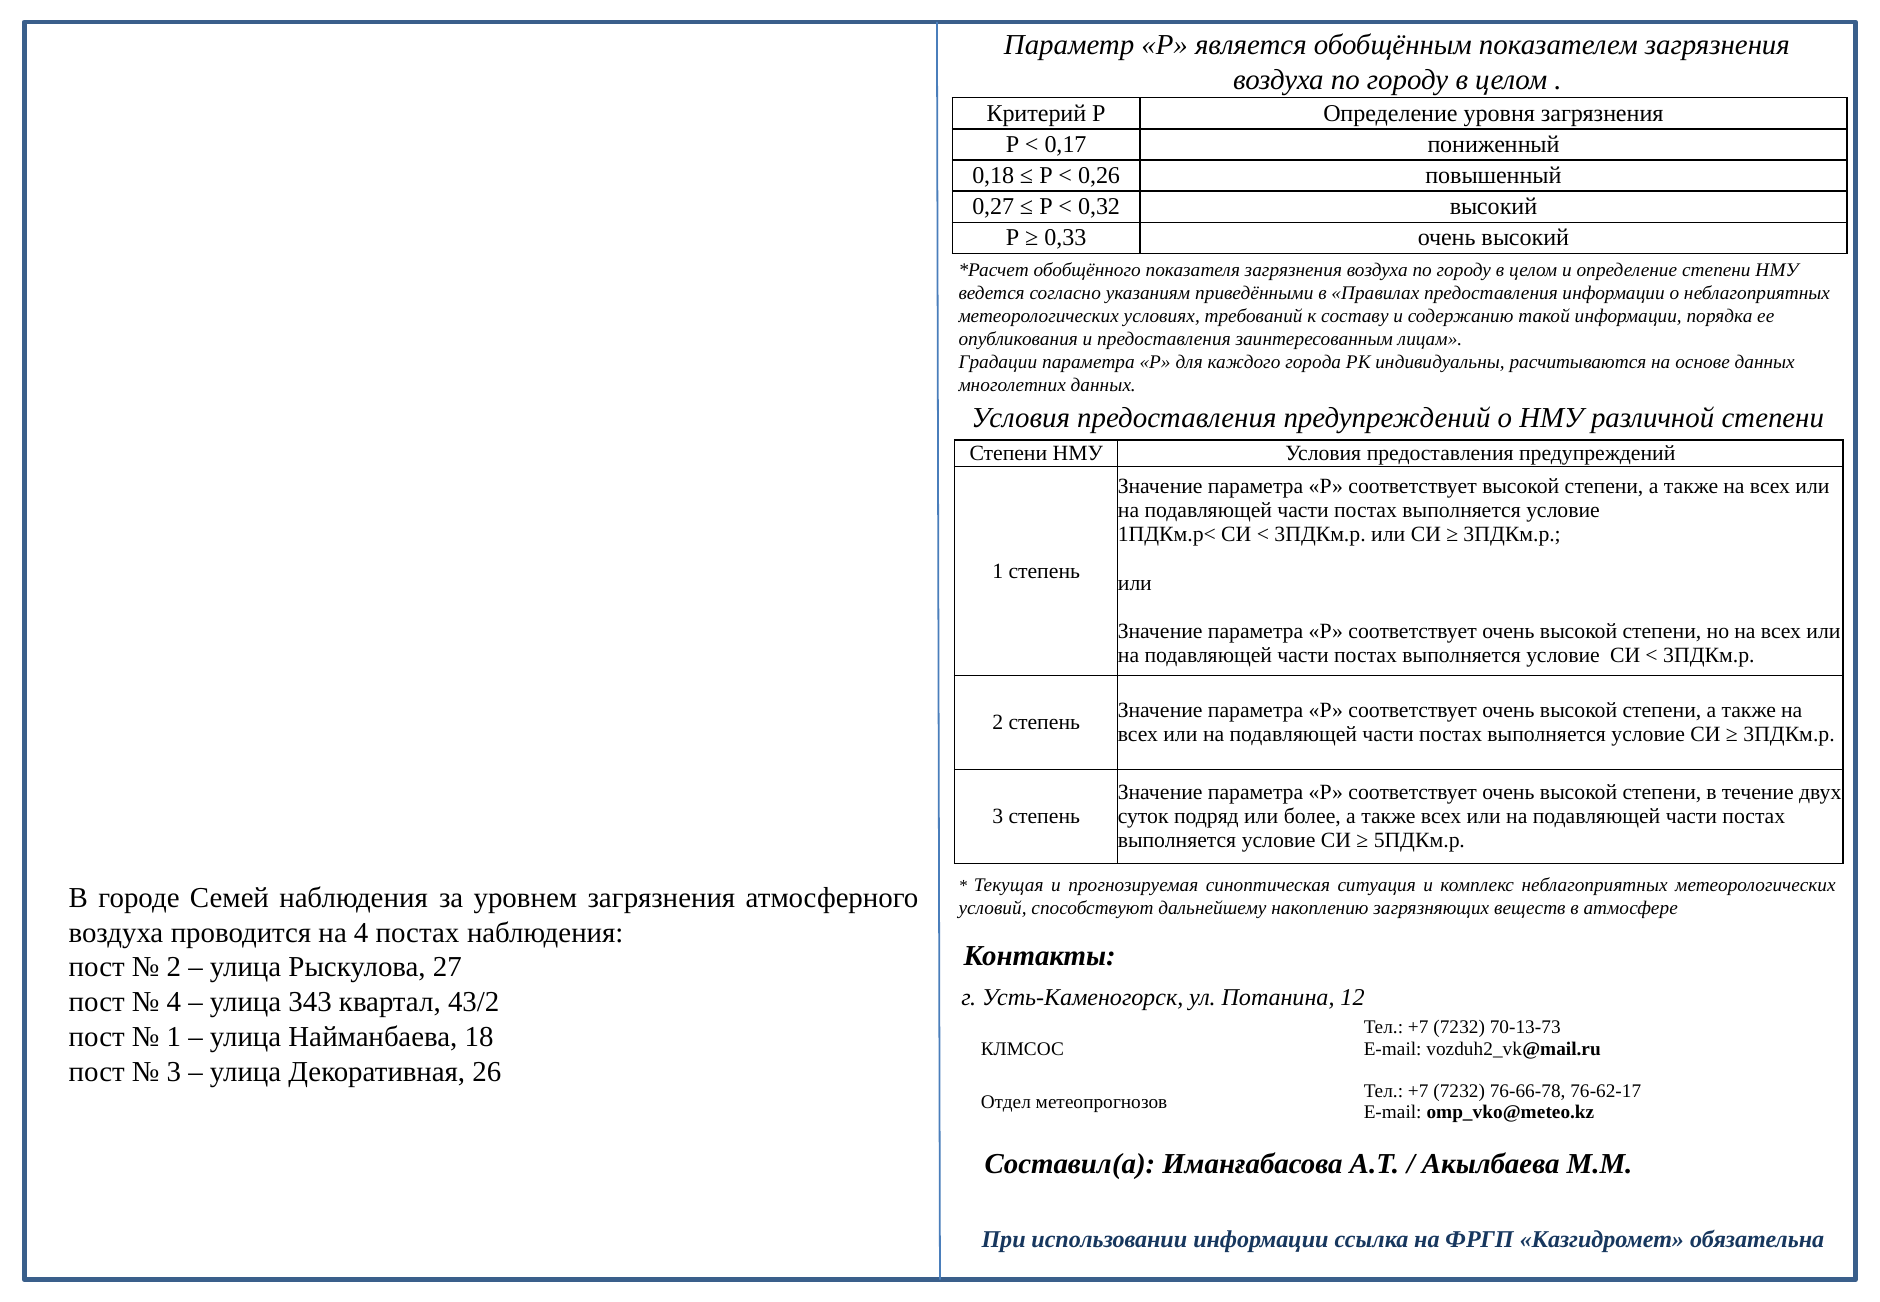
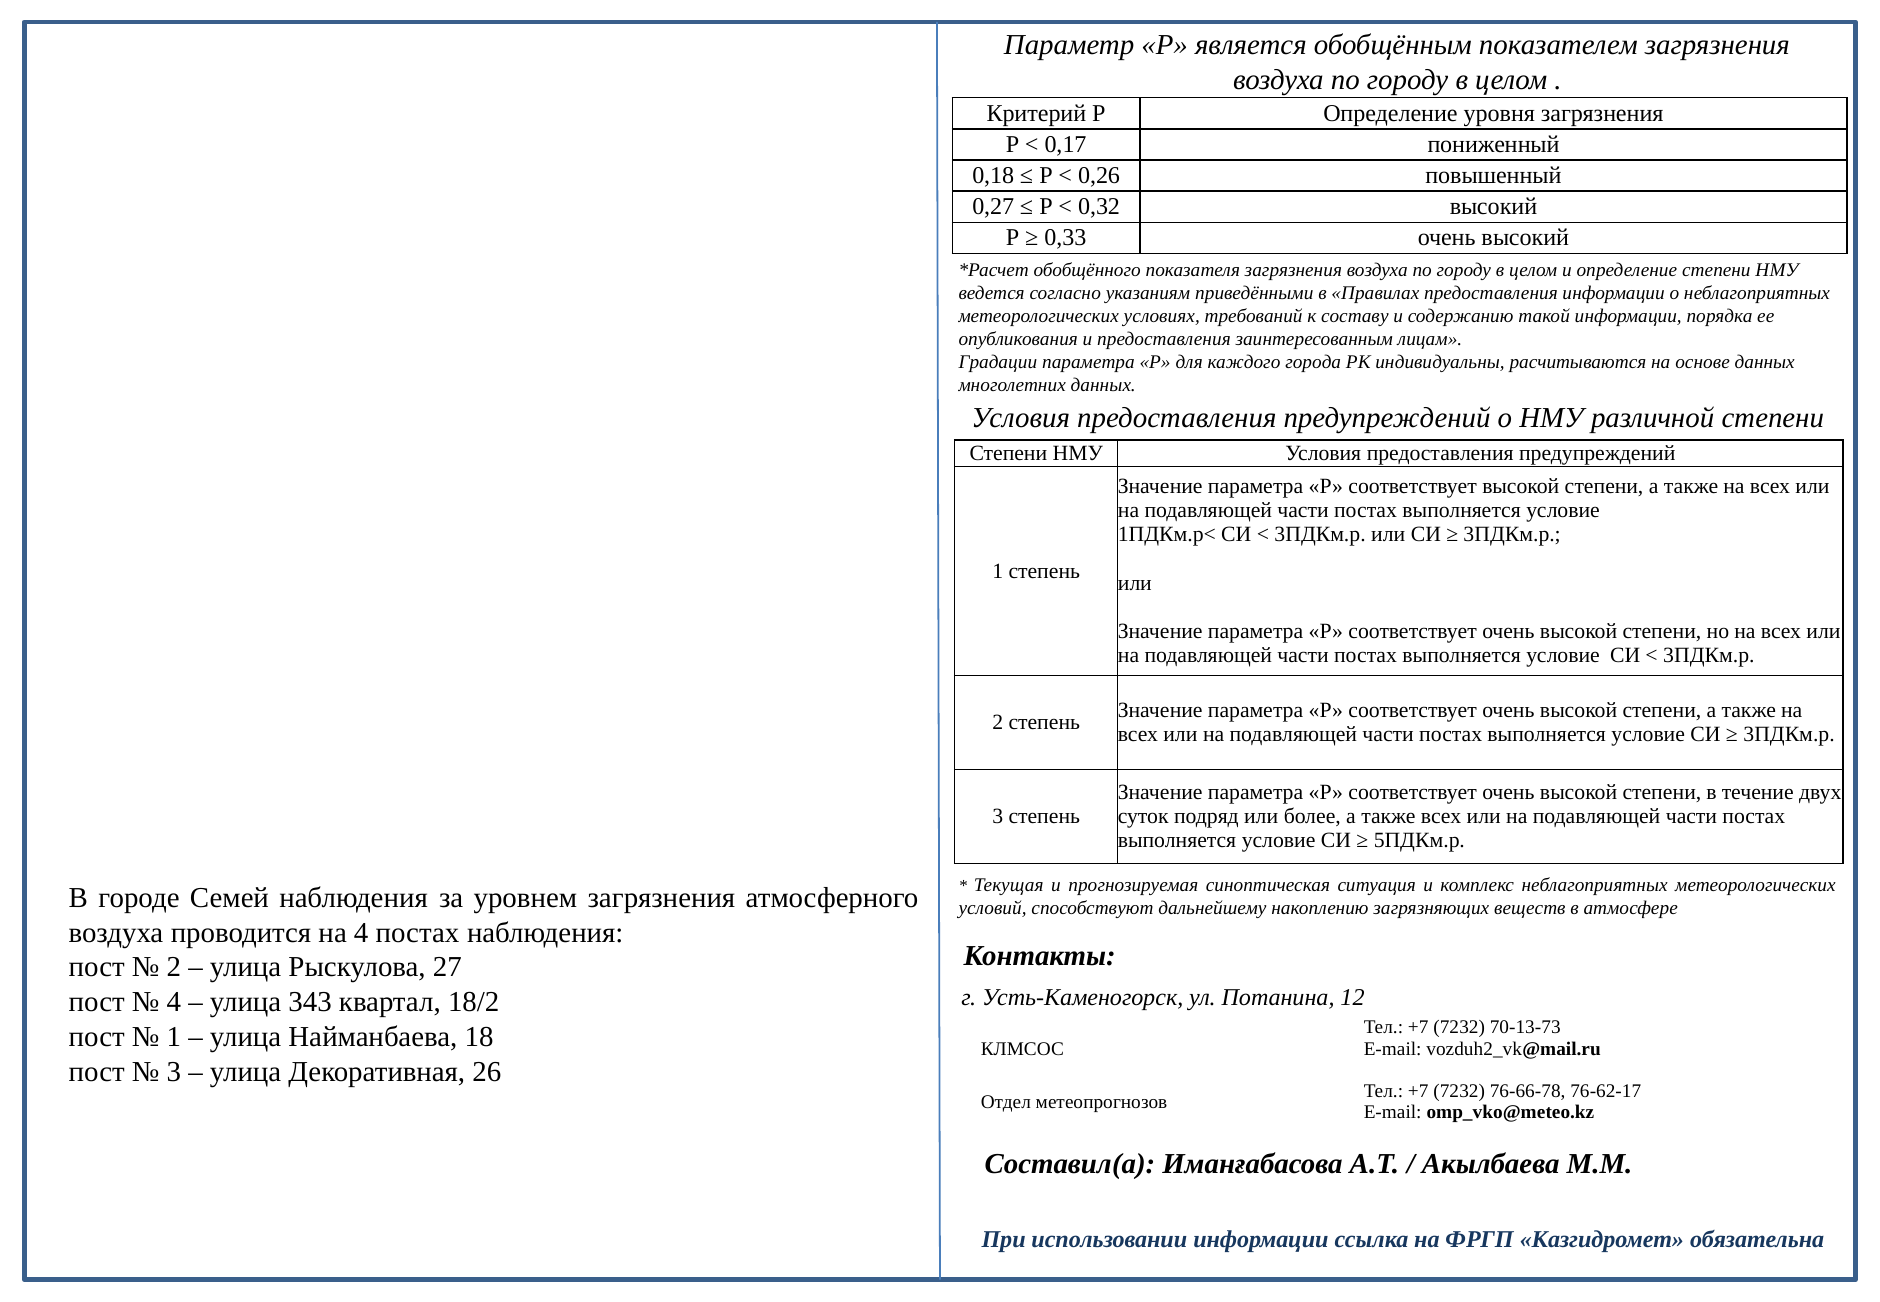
43/2: 43/2 -> 18/2
